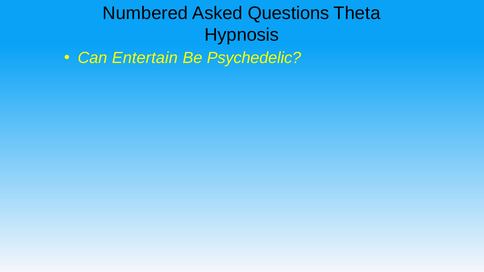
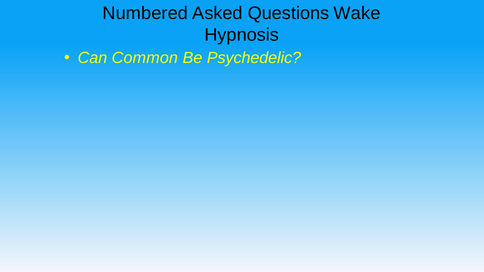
Theta: Theta -> Wake
Entertain: Entertain -> Common
